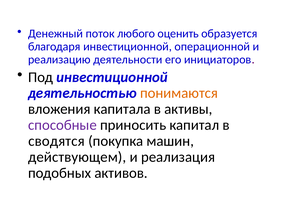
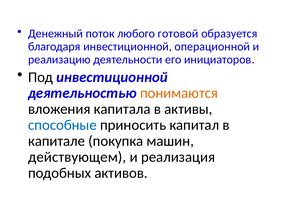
оценить: оценить -> готовой
способные colour: purple -> blue
сводятся: сводятся -> капитале
